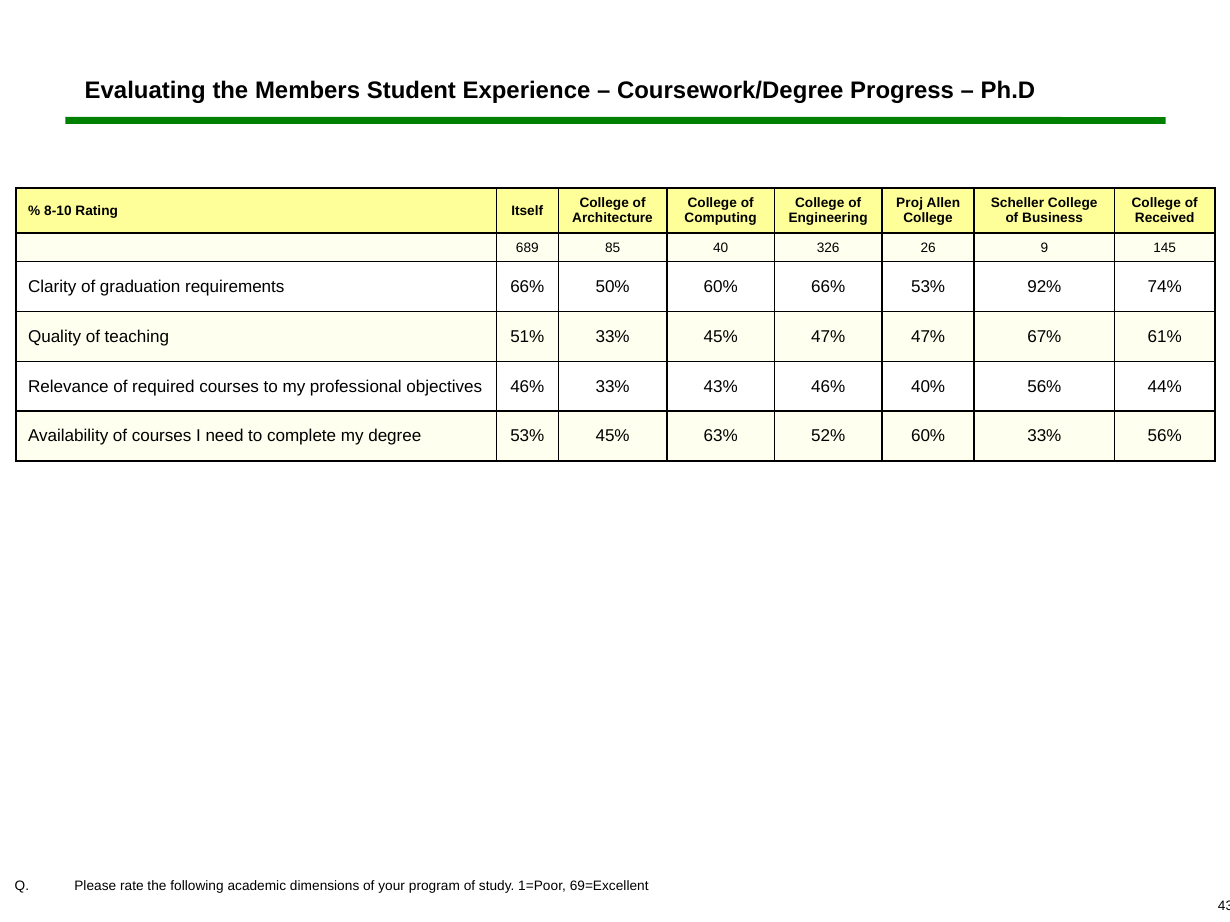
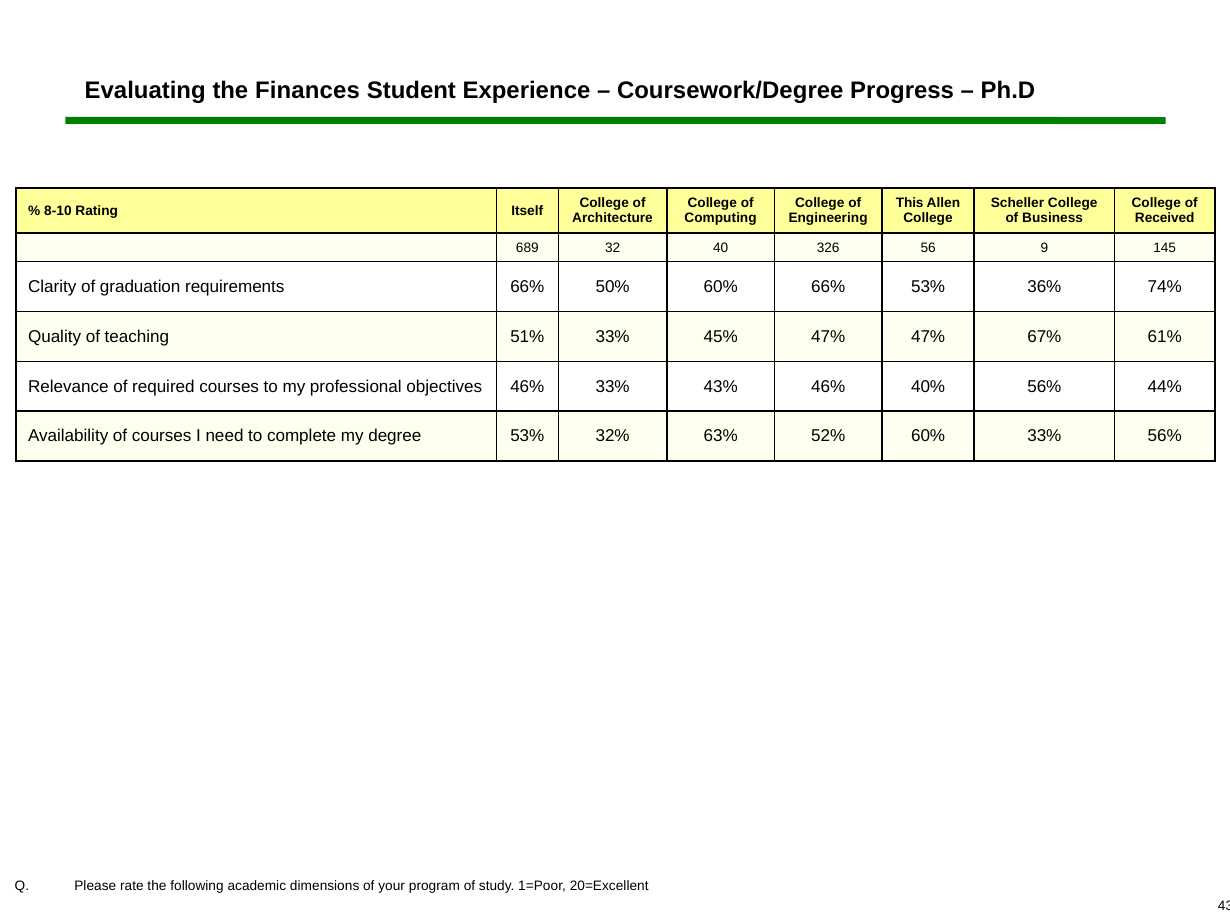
Members: Members -> Finances
Proj: Proj -> This
85: 85 -> 32
26: 26 -> 56
92%: 92% -> 36%
53% 45%: 45% -> 32%
69=Excellent: 69=Excellent -> 20=Excellent
